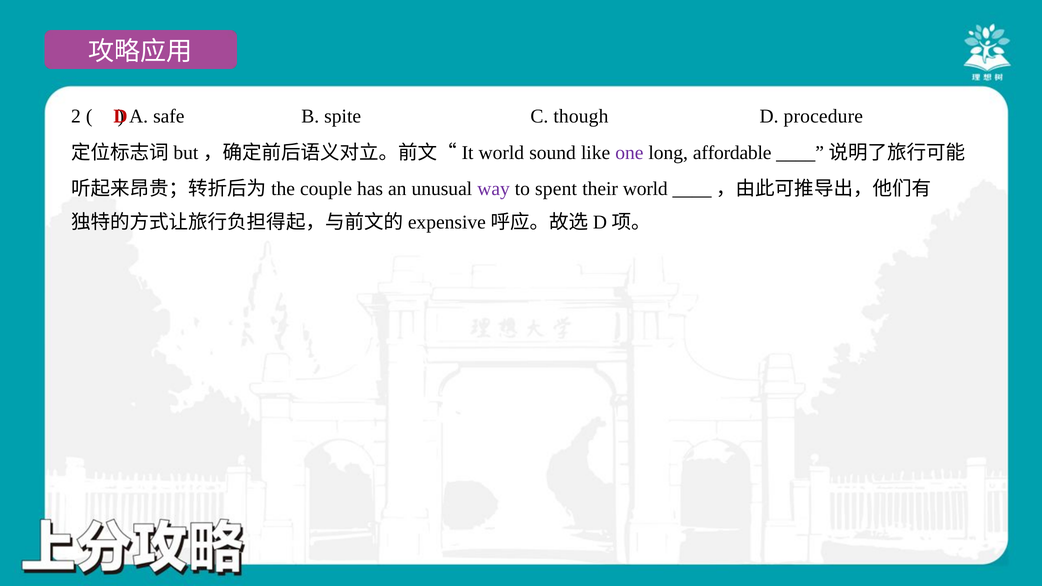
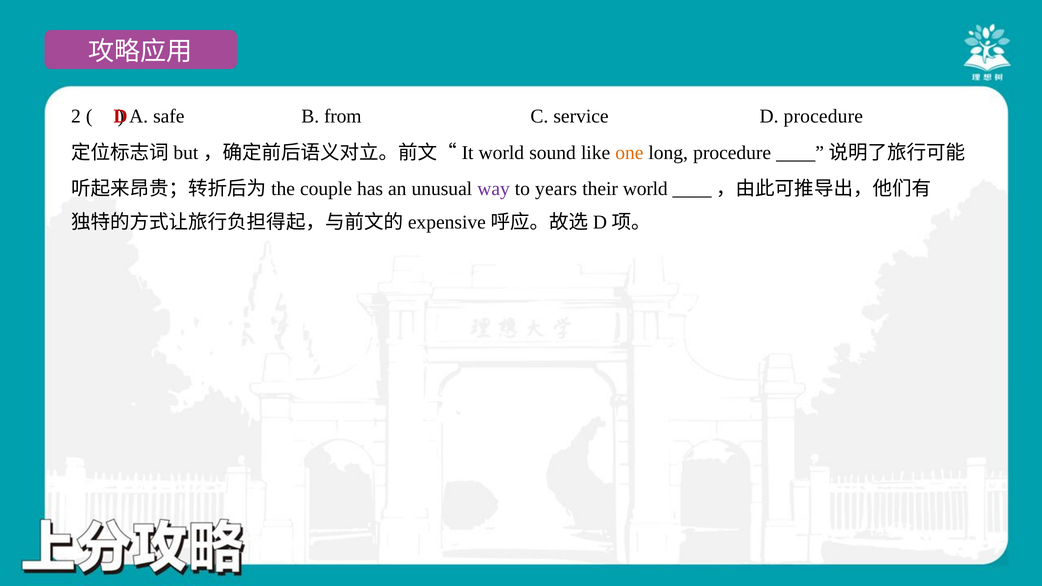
spite: spite -> from
though: though -> service
one colour: purple -> orange
long affordable: affordable -> procedure
spent: spent -> years
